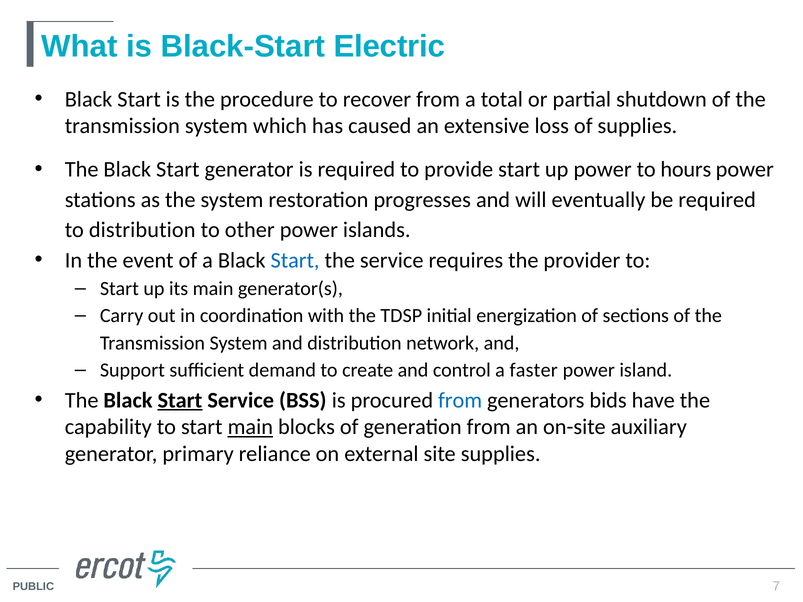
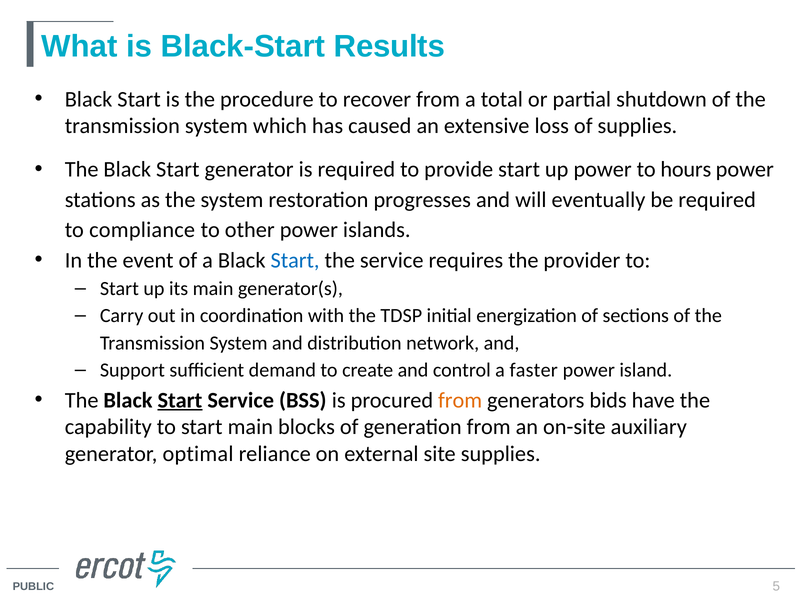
Electric: Electric -> Results
to distribution: distribution -> compliance
from at (460, 400) colour: blue -> orange
main at (250, 427) underline: present -> none
primary: primary -> optimal
7: 7 -> 5
